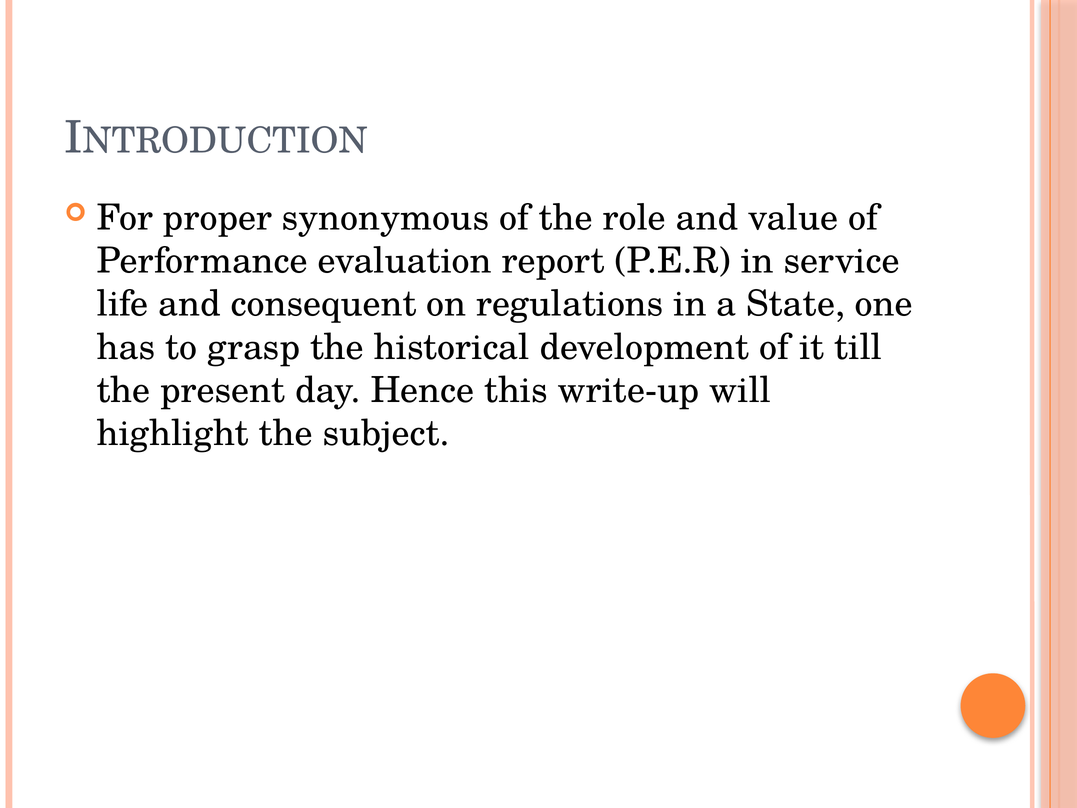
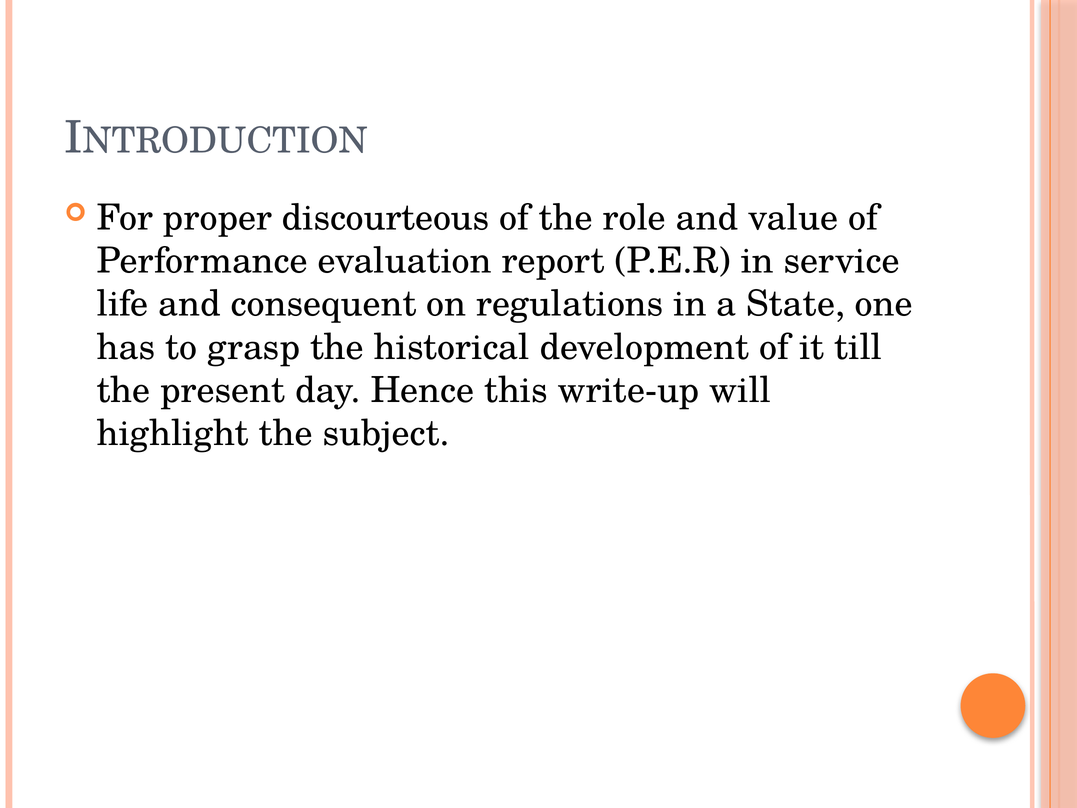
synonymous: synonymous -> discourteous
